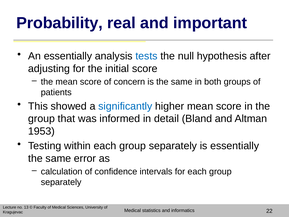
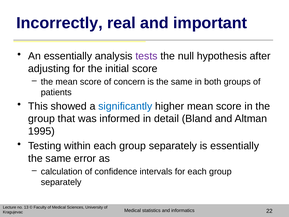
Probability: Probability -> Incorrectly
tests colour: blue -> purple
1953: 1953 -> 1995
